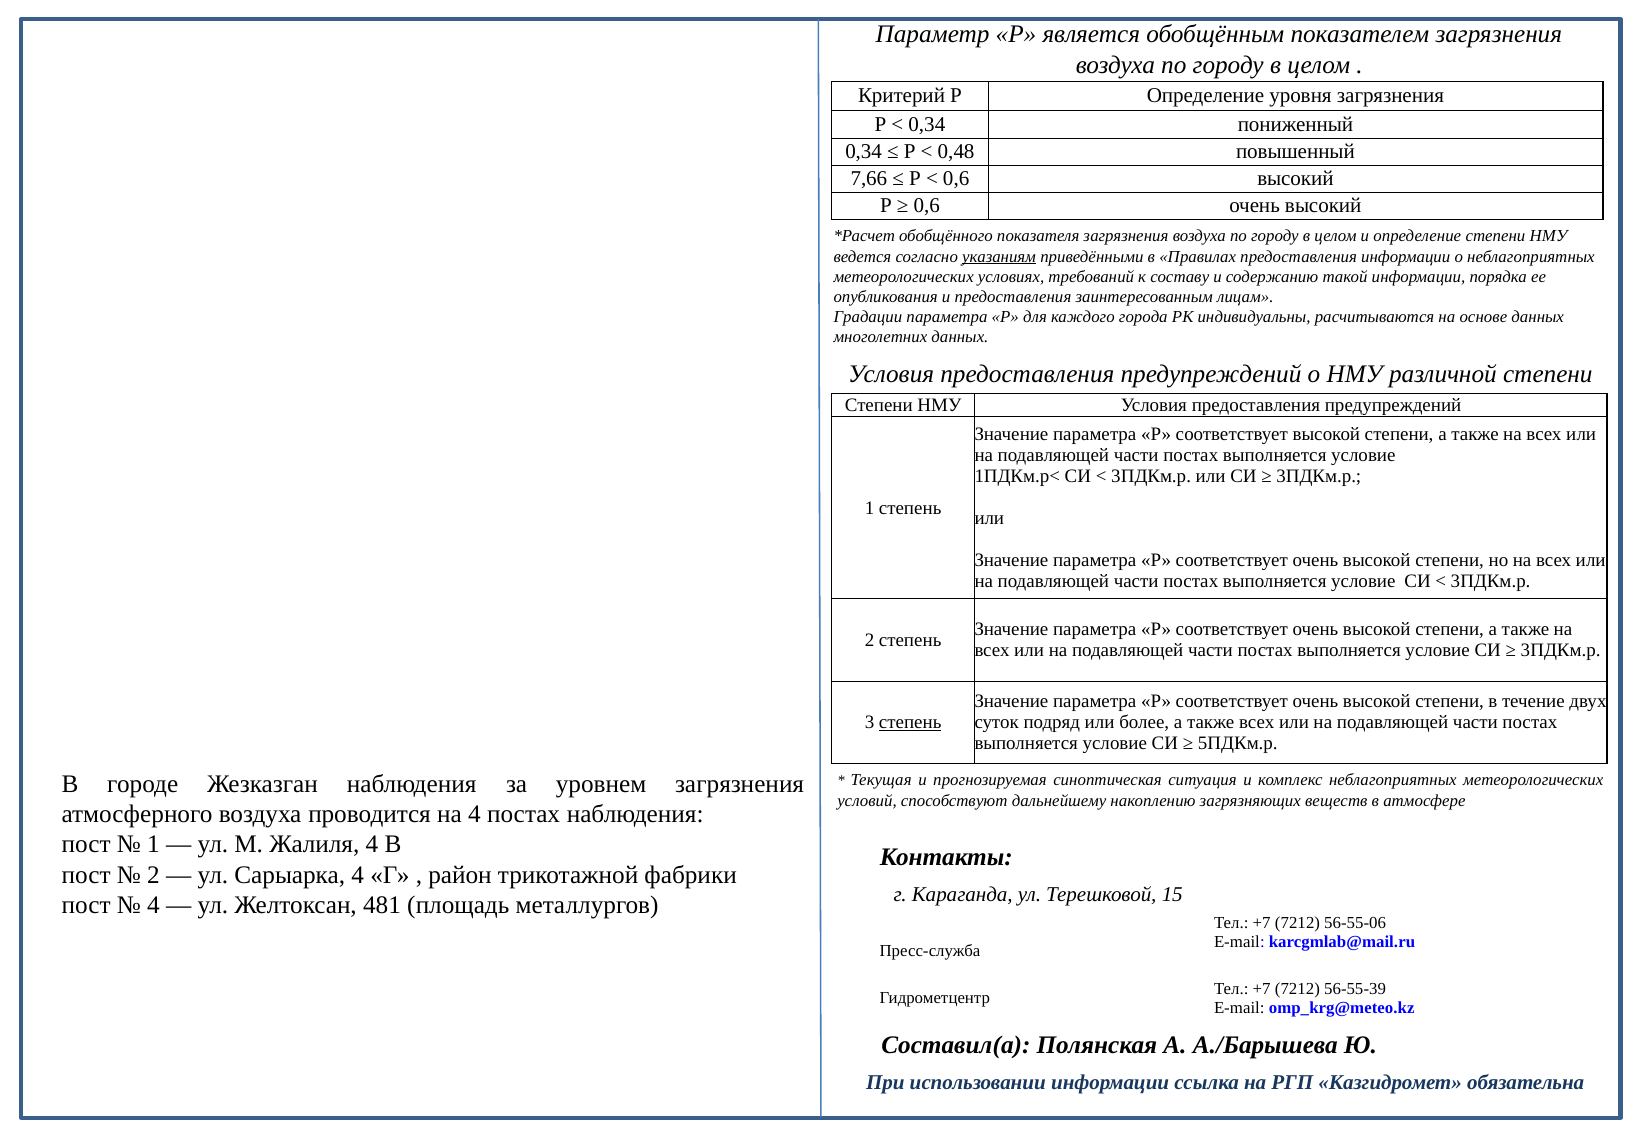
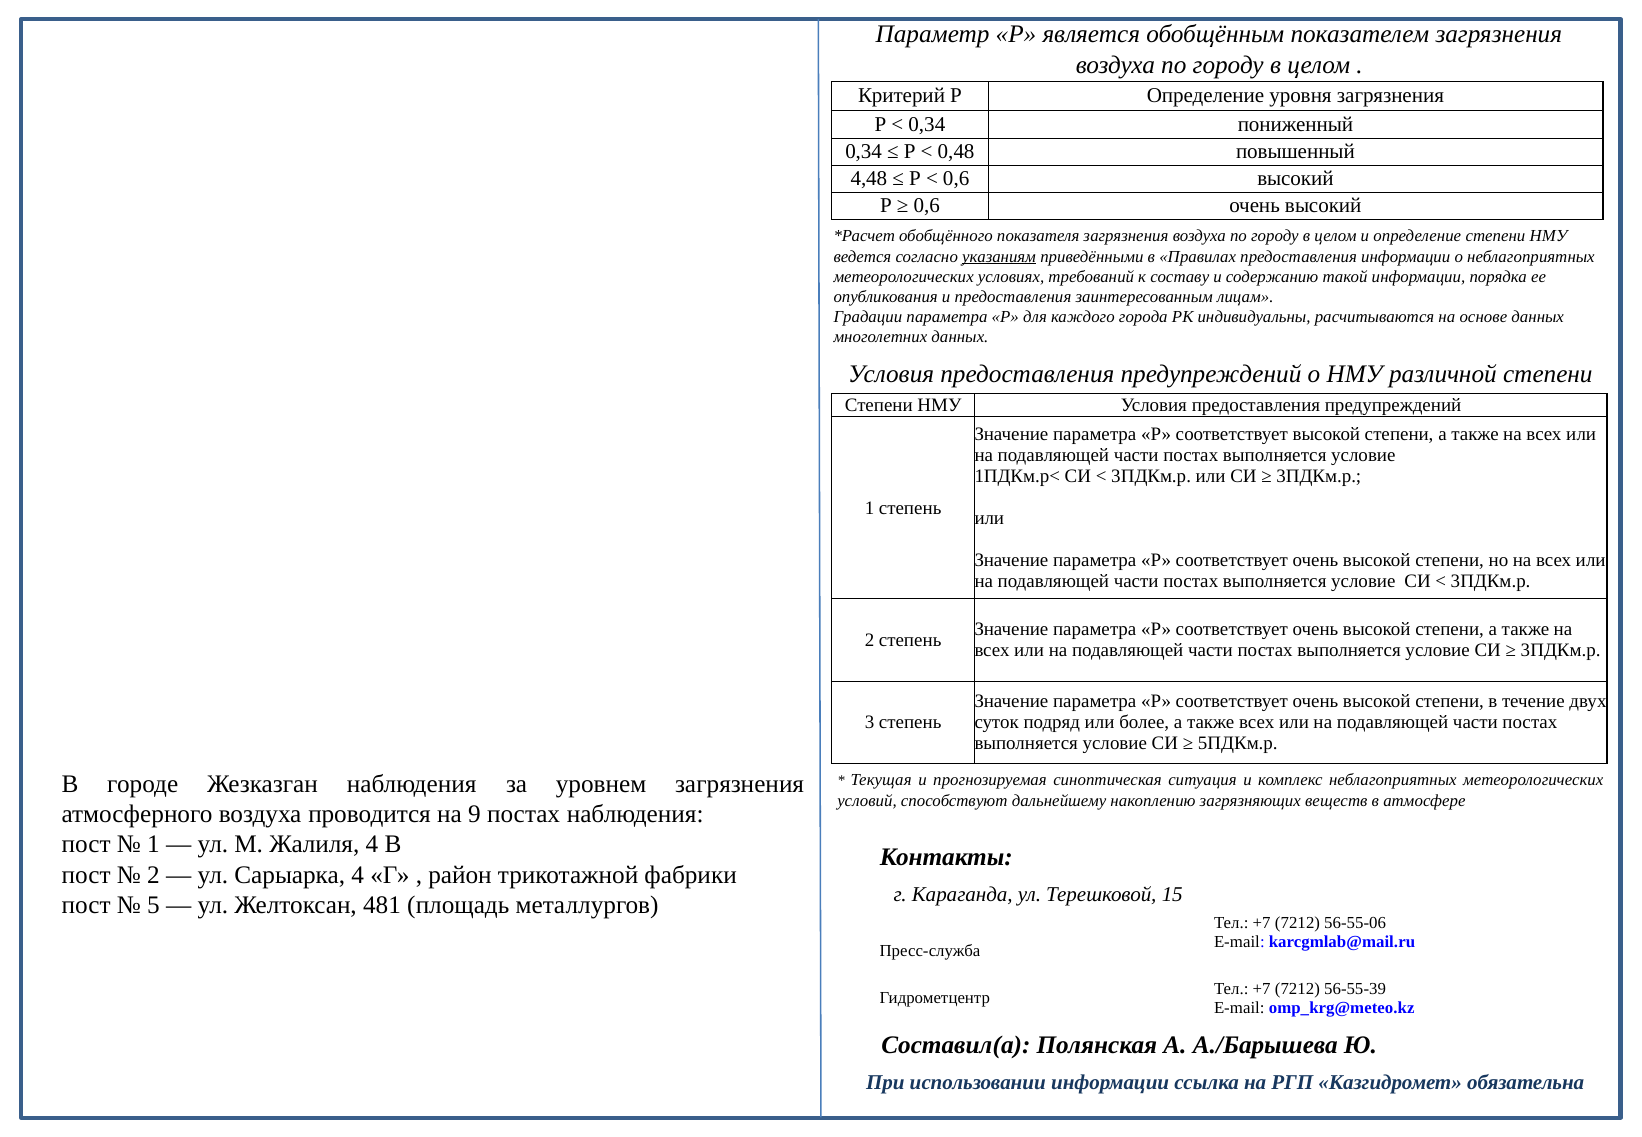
7,66: 7,66 -> 4,48
степень at (910, 722) underline: present -> none
на 4: 4 -> 9
4 at (153, 905): 4 -> 5
